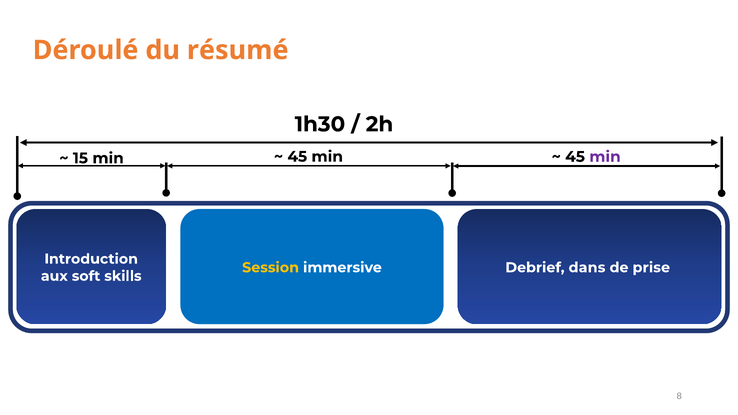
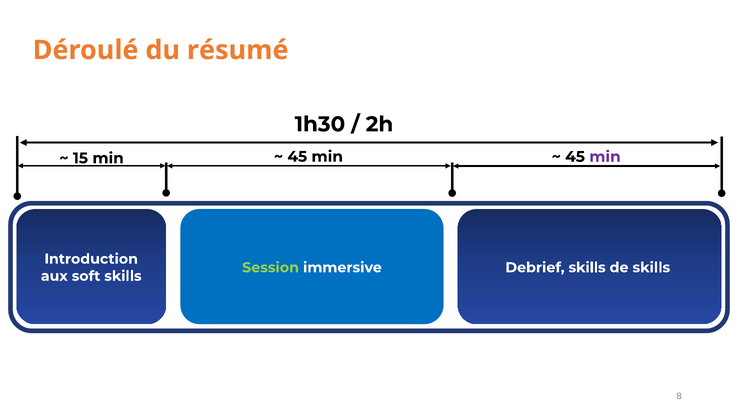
Session colour: yellow -> light green
Debrief dans: dans -> skills
de prise: prise -> skills
